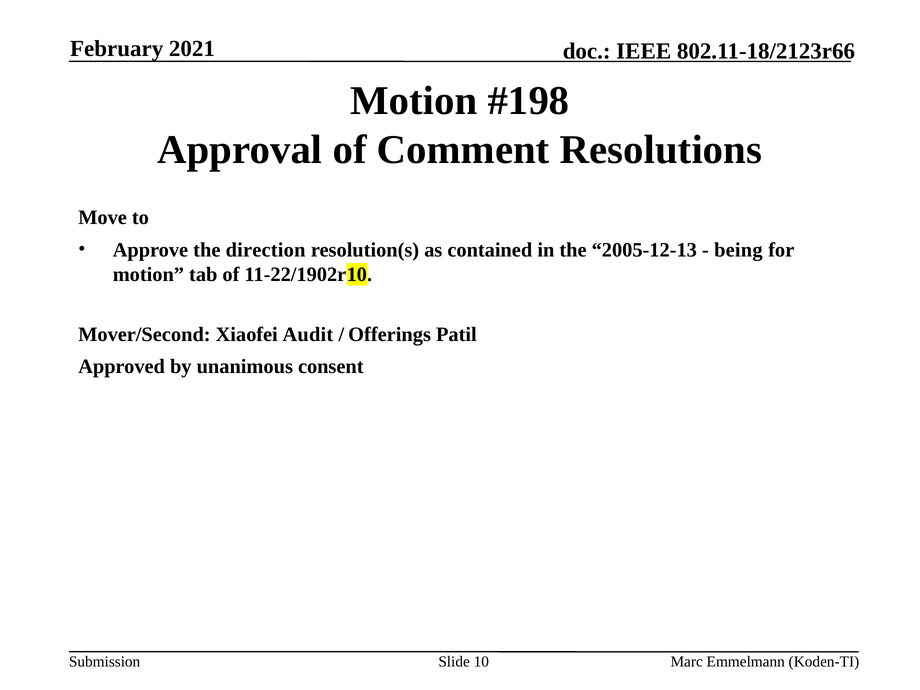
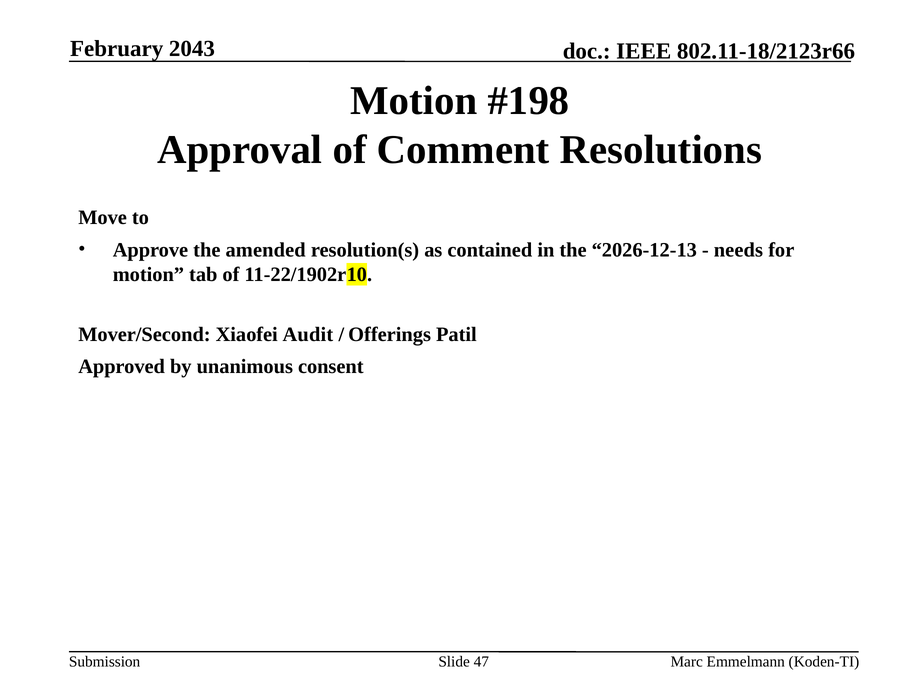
2021: 2021 -> 2043
direction: direction -> amended
2005-12-13: 2005-12-13 -> 2026-12-13
being: being -> needs
10: 10 -> 47
